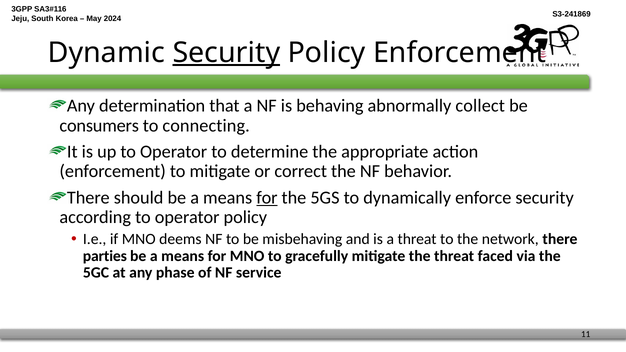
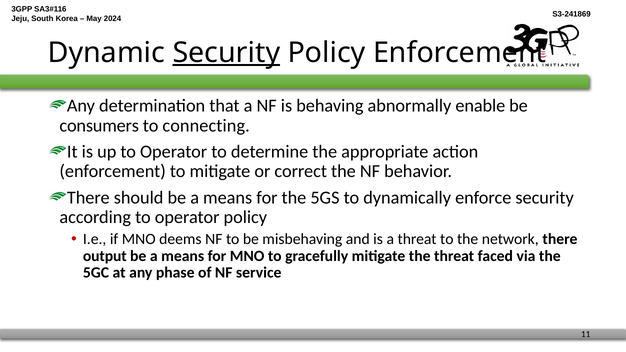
collect: collect -> enable
for at (267, 198) underline: present -> none
parties: parties -> output
